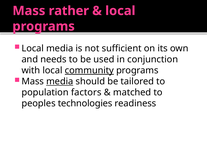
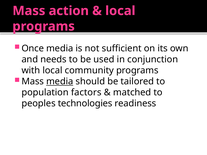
rather: rather -> action
Local at (33, 48): Local -> Once
community underline: present -> none
